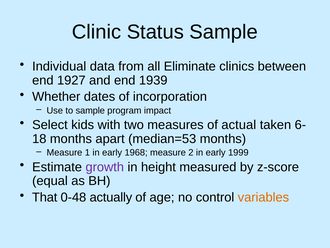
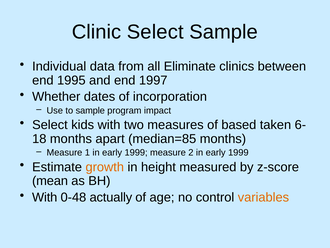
Clinic Status: Status -> Select
1927: 1927 -> 1995
1939: 1939 -> 1997
actual: actual -> based
median=53: median=53 -> median=85
1 in early 1968: 1968 -> 1999
growth colour: purple -> orange
equal: equal -> mean
That at (45, 197): That -> With
